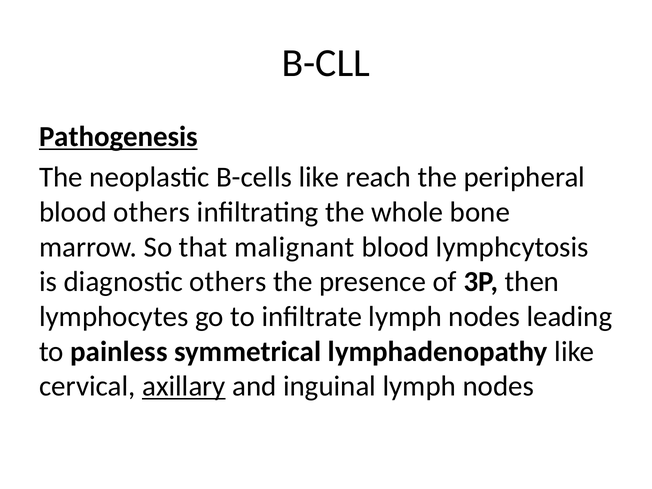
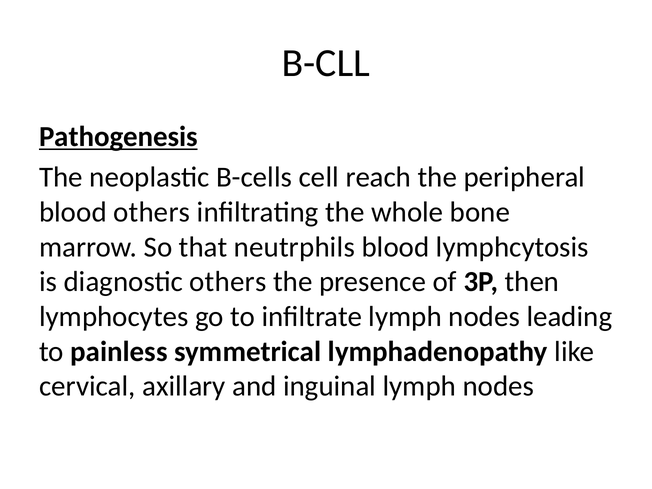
B-cells like: like -> cell
malignant: malignant -> neutrphils
axillary underline: present -> none
